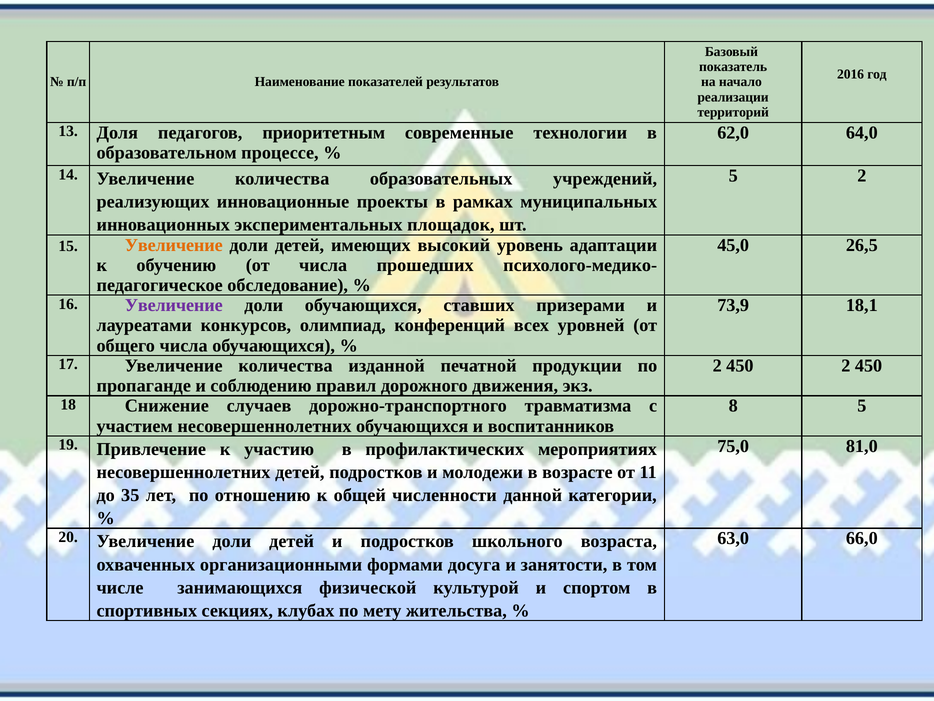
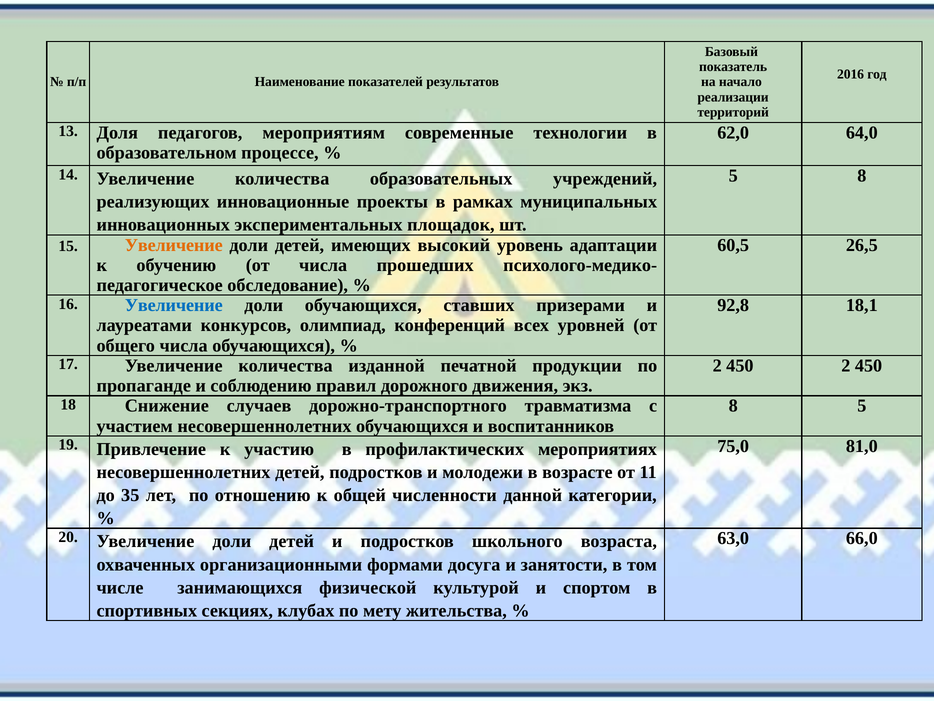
приоритетным: приоритетным -> мероприятиям
5 2: 2 -> 8
45,0: 45,0 -> 60,5
Увеличение at (174, 305) colour: purple -> blue
73,9: 73,9 -> 92,8
